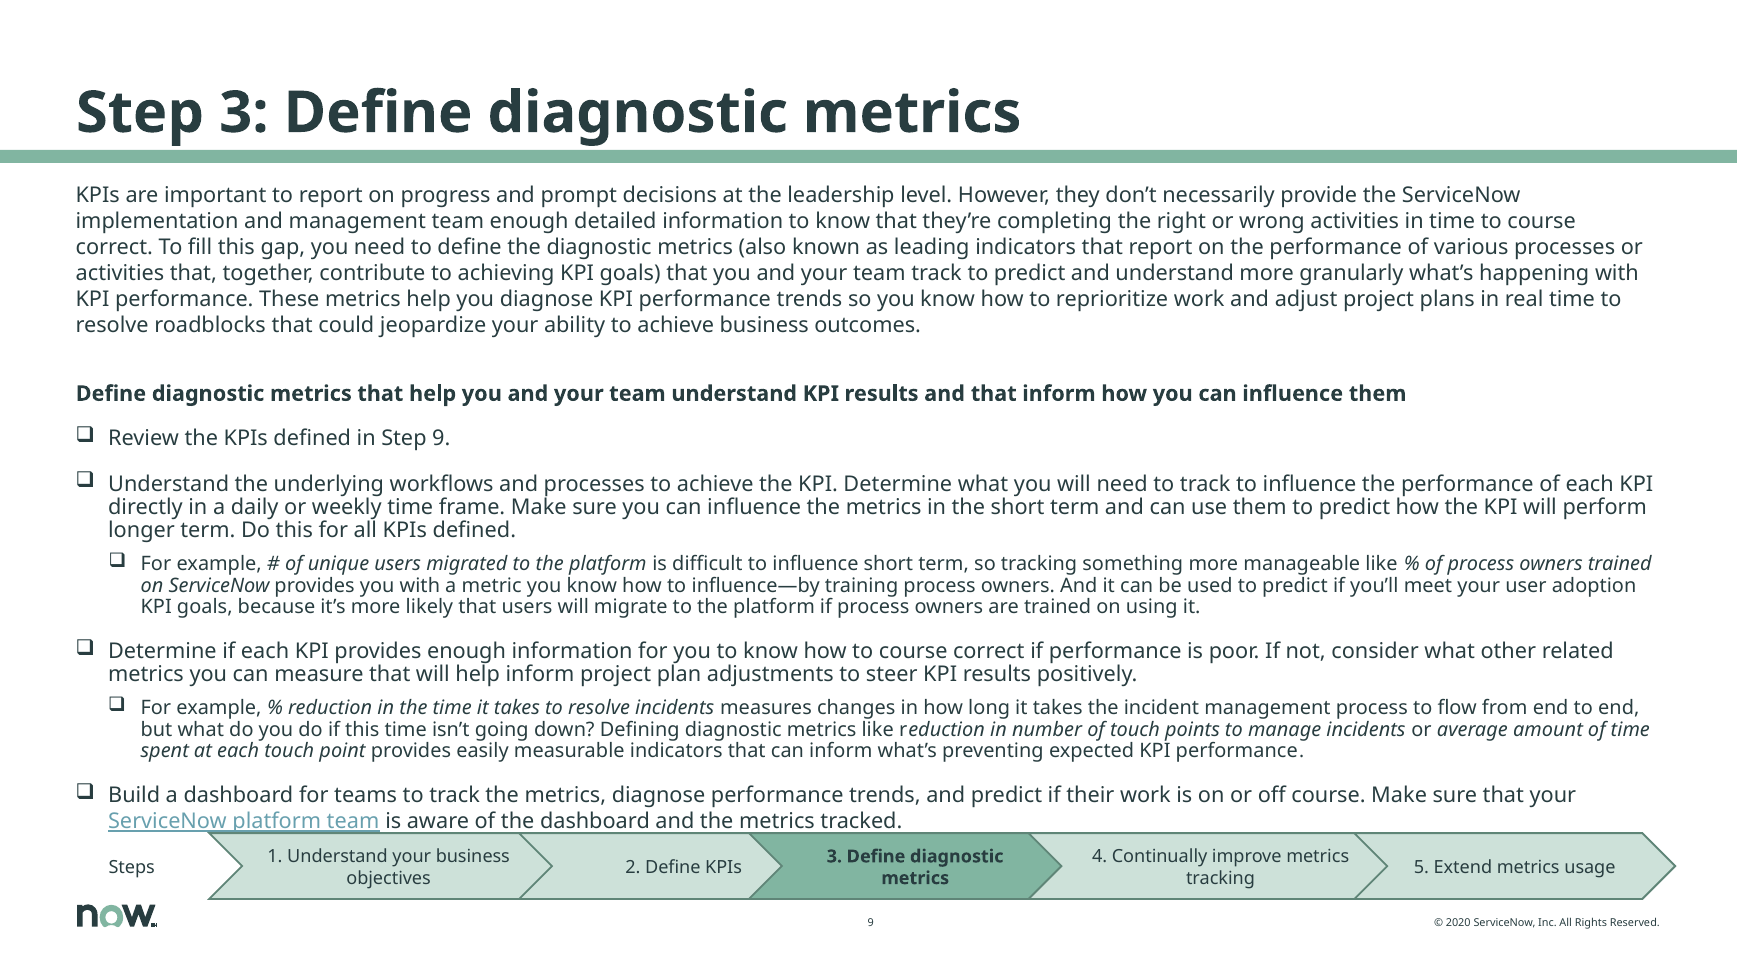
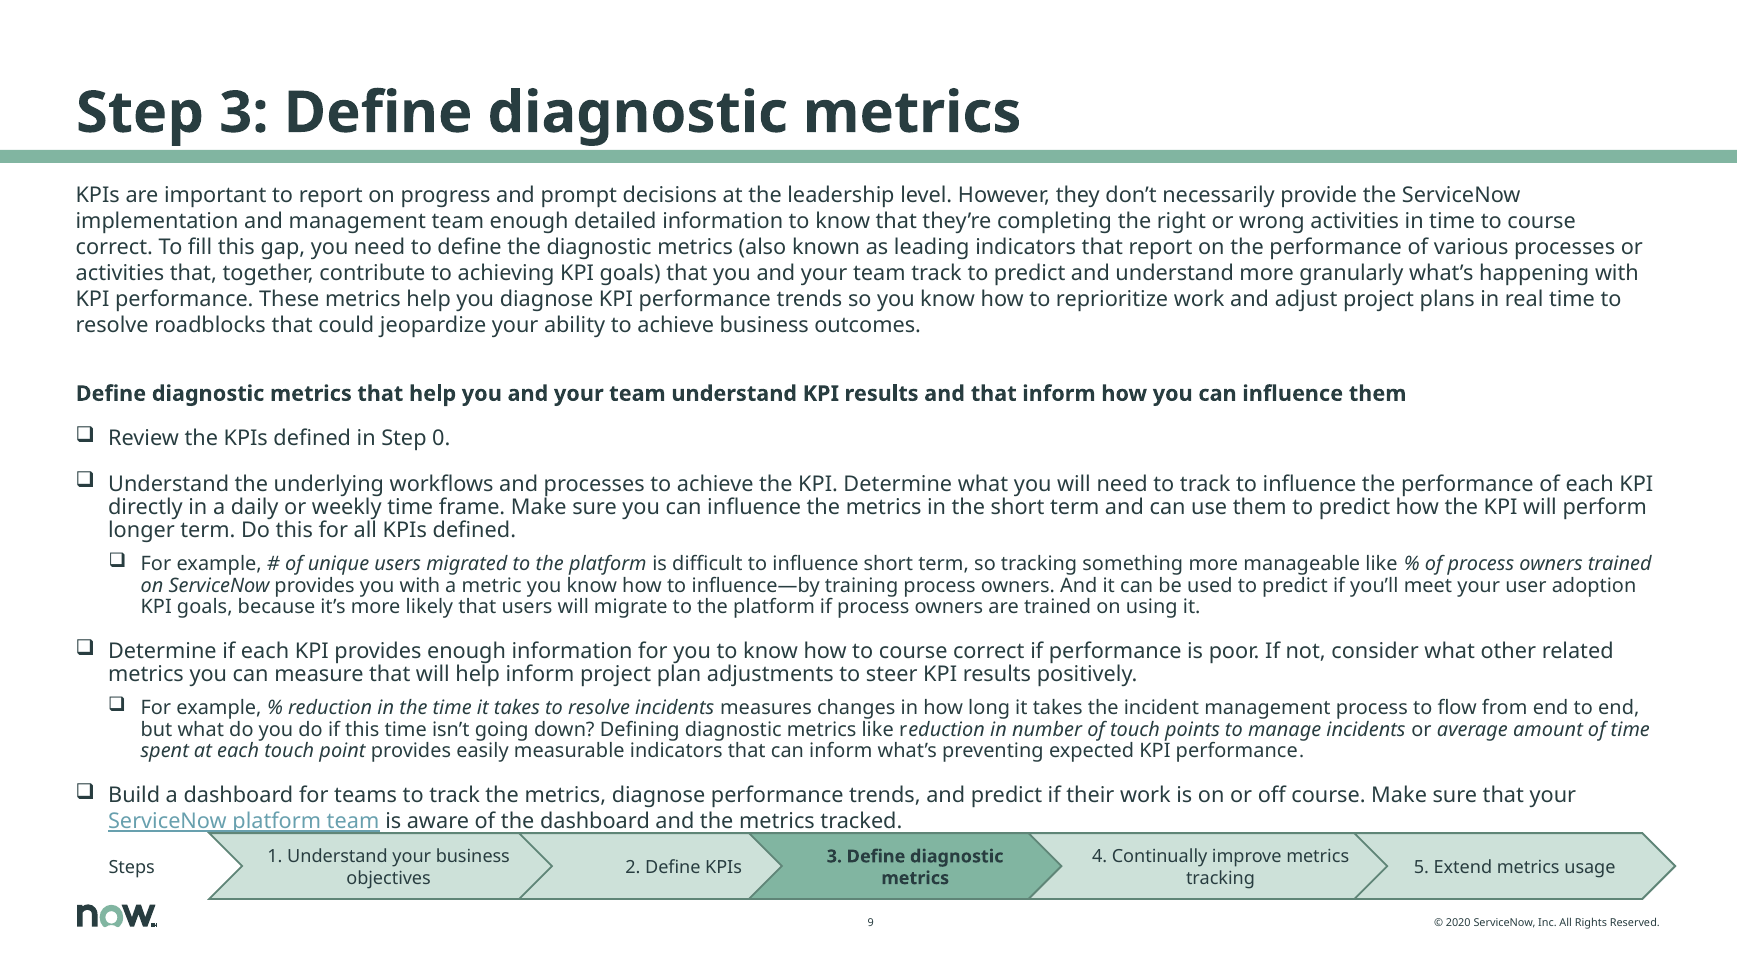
Step 9: 9 -> 0
